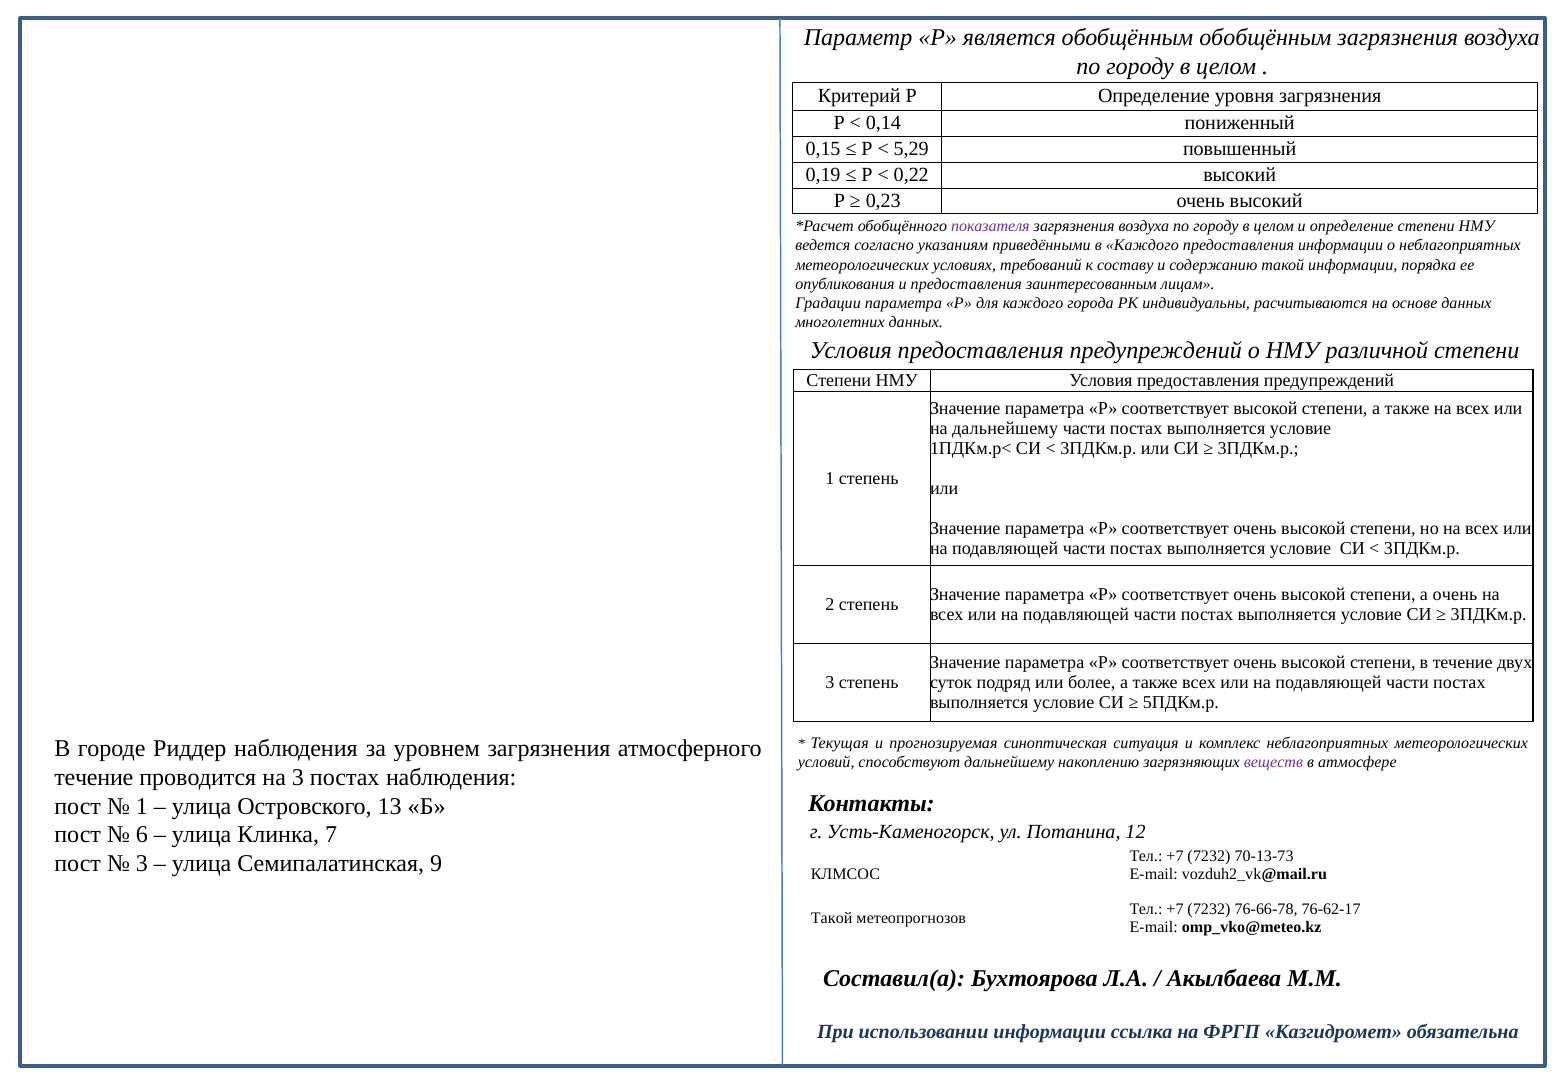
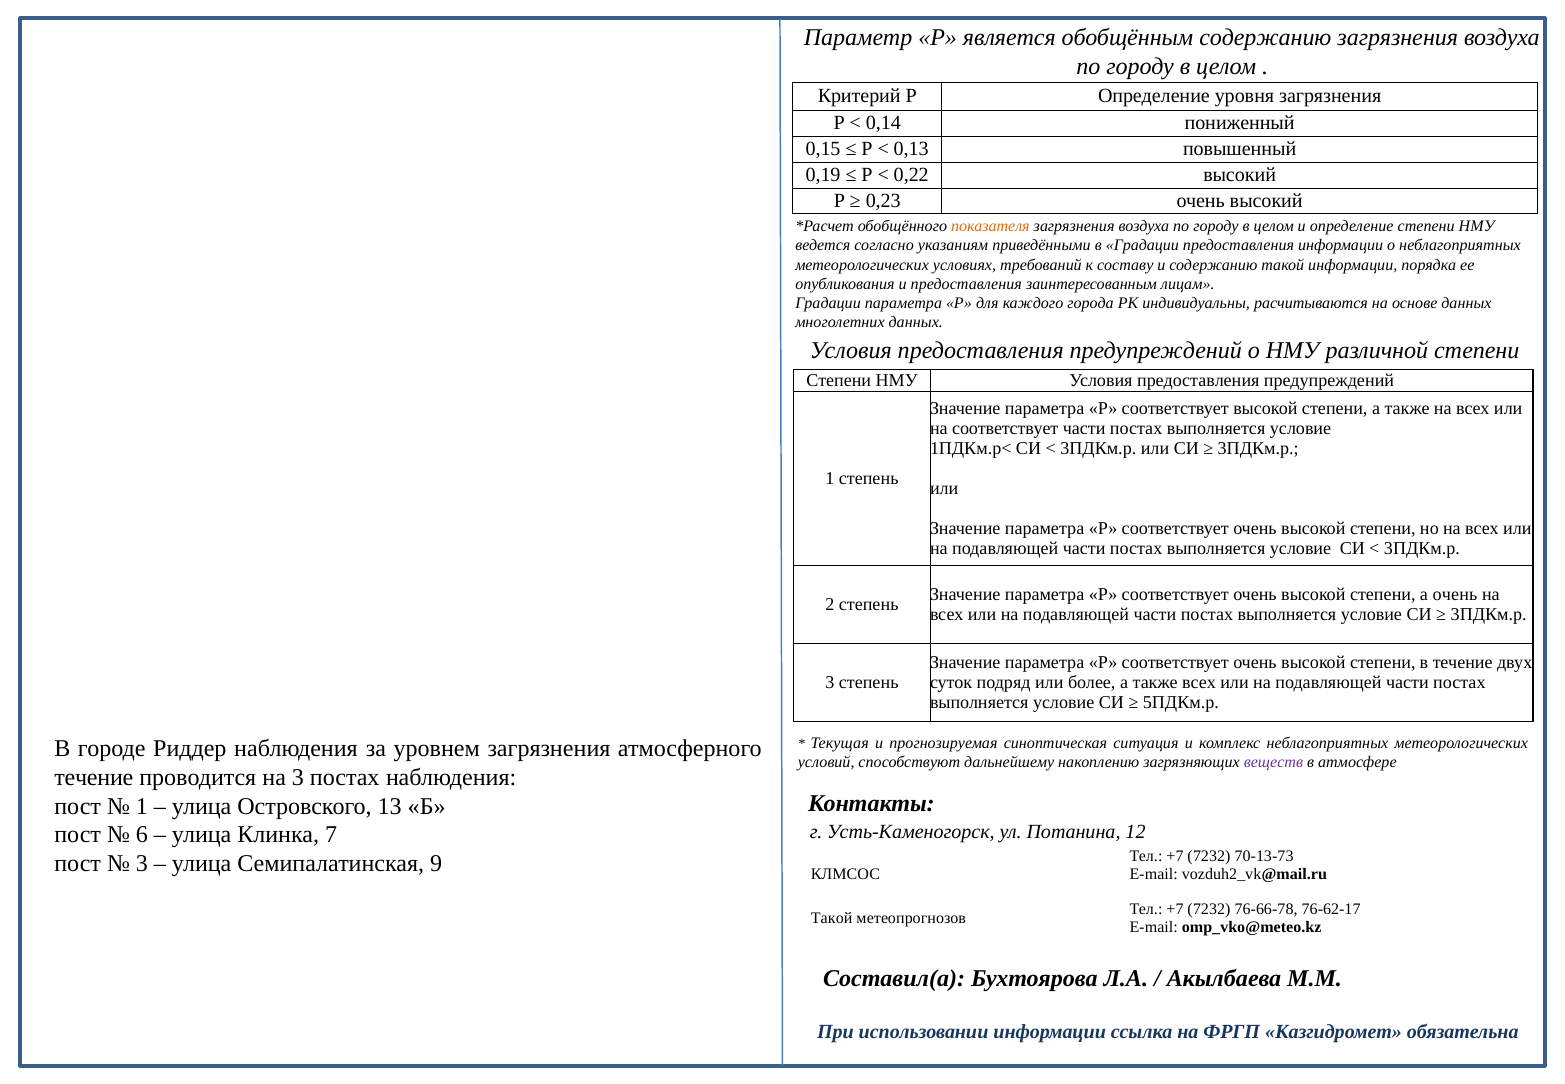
обобщённым обобщённым: обобщённым -> содержанию
5,29: 5,29 -> 0,13
показателя colour: purple -> orange
в Каждого: Каждого -> Градации
на дальнейшему: дальнейшему -> соответствует
